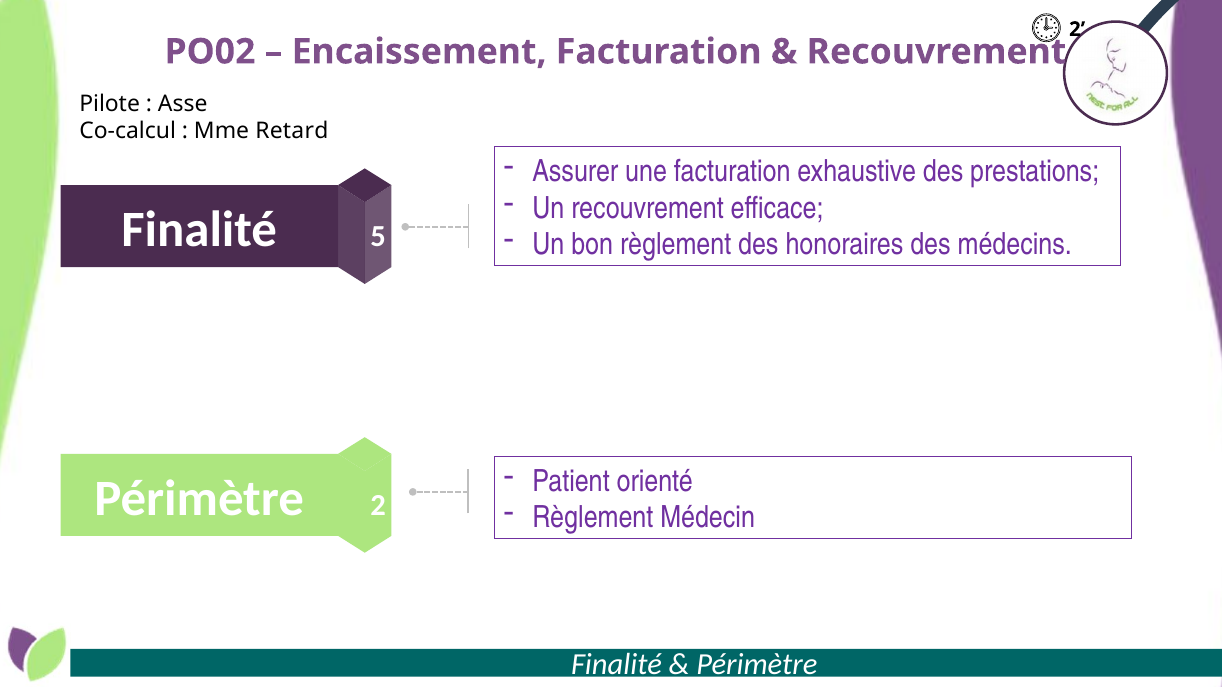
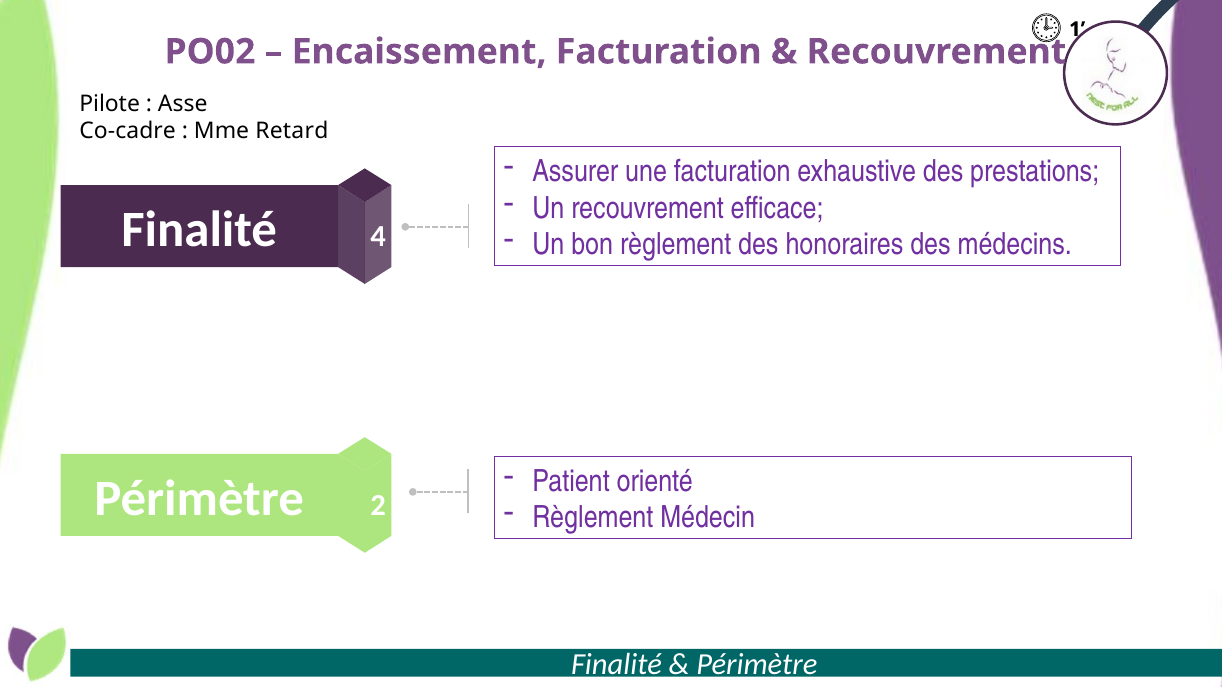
2 at (1077, 29): 2 -> 1
Co-calcul: Co-calcul -> Co-cadre
5: 5 -> 4
